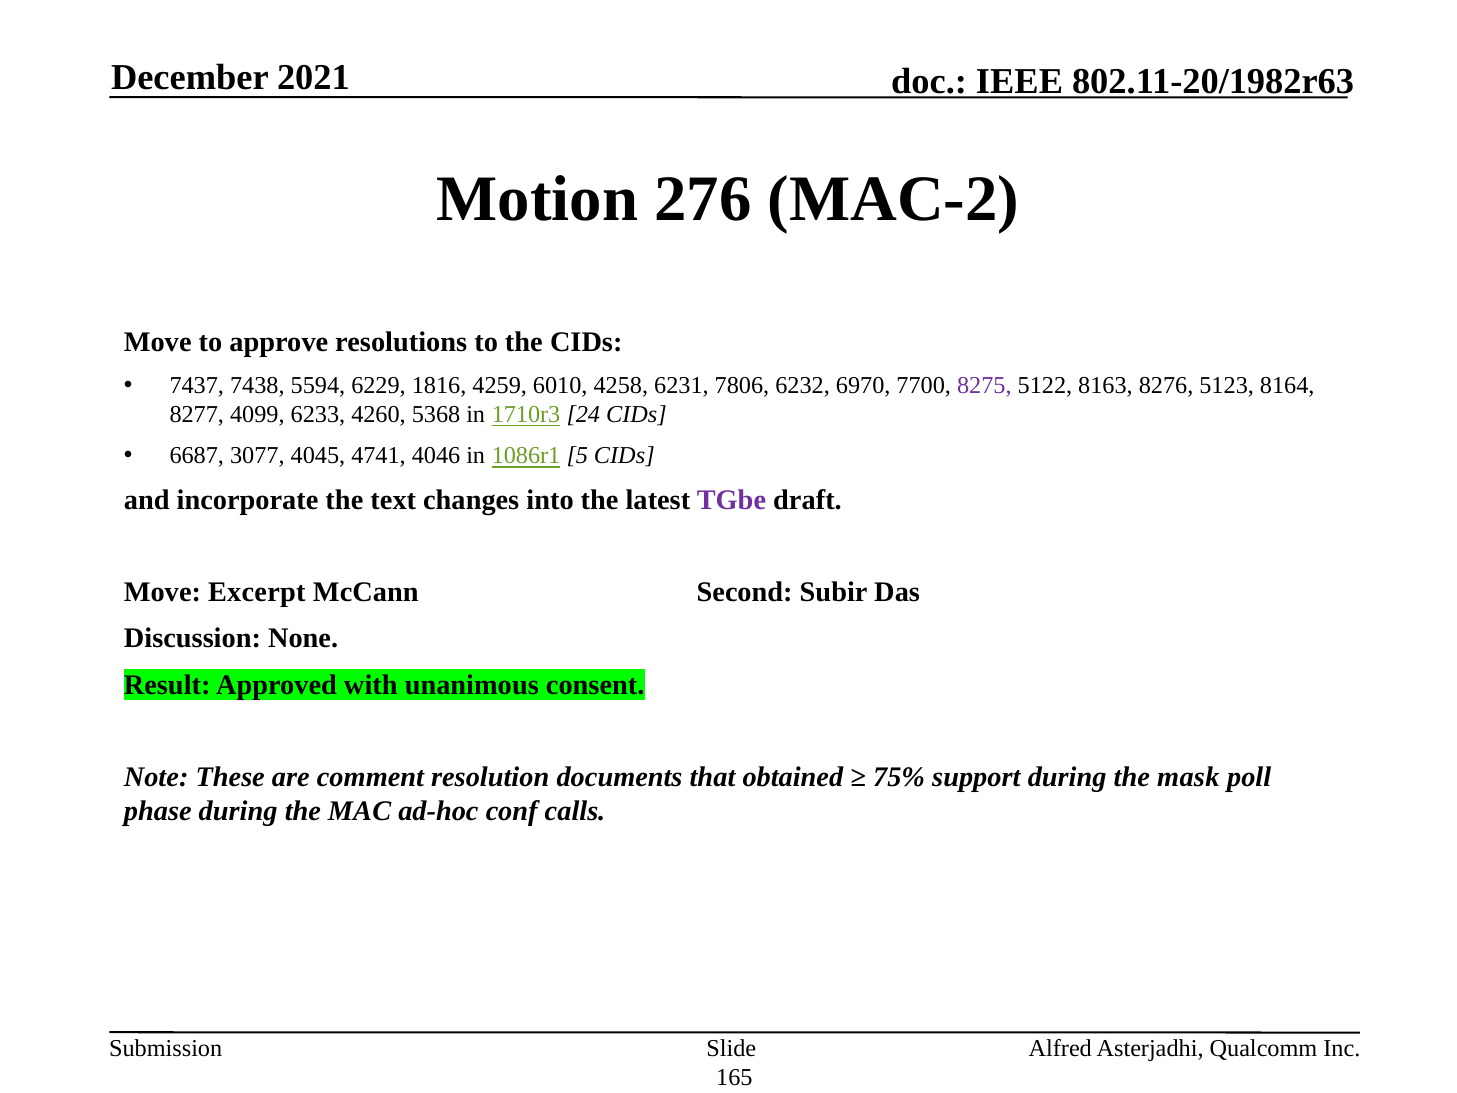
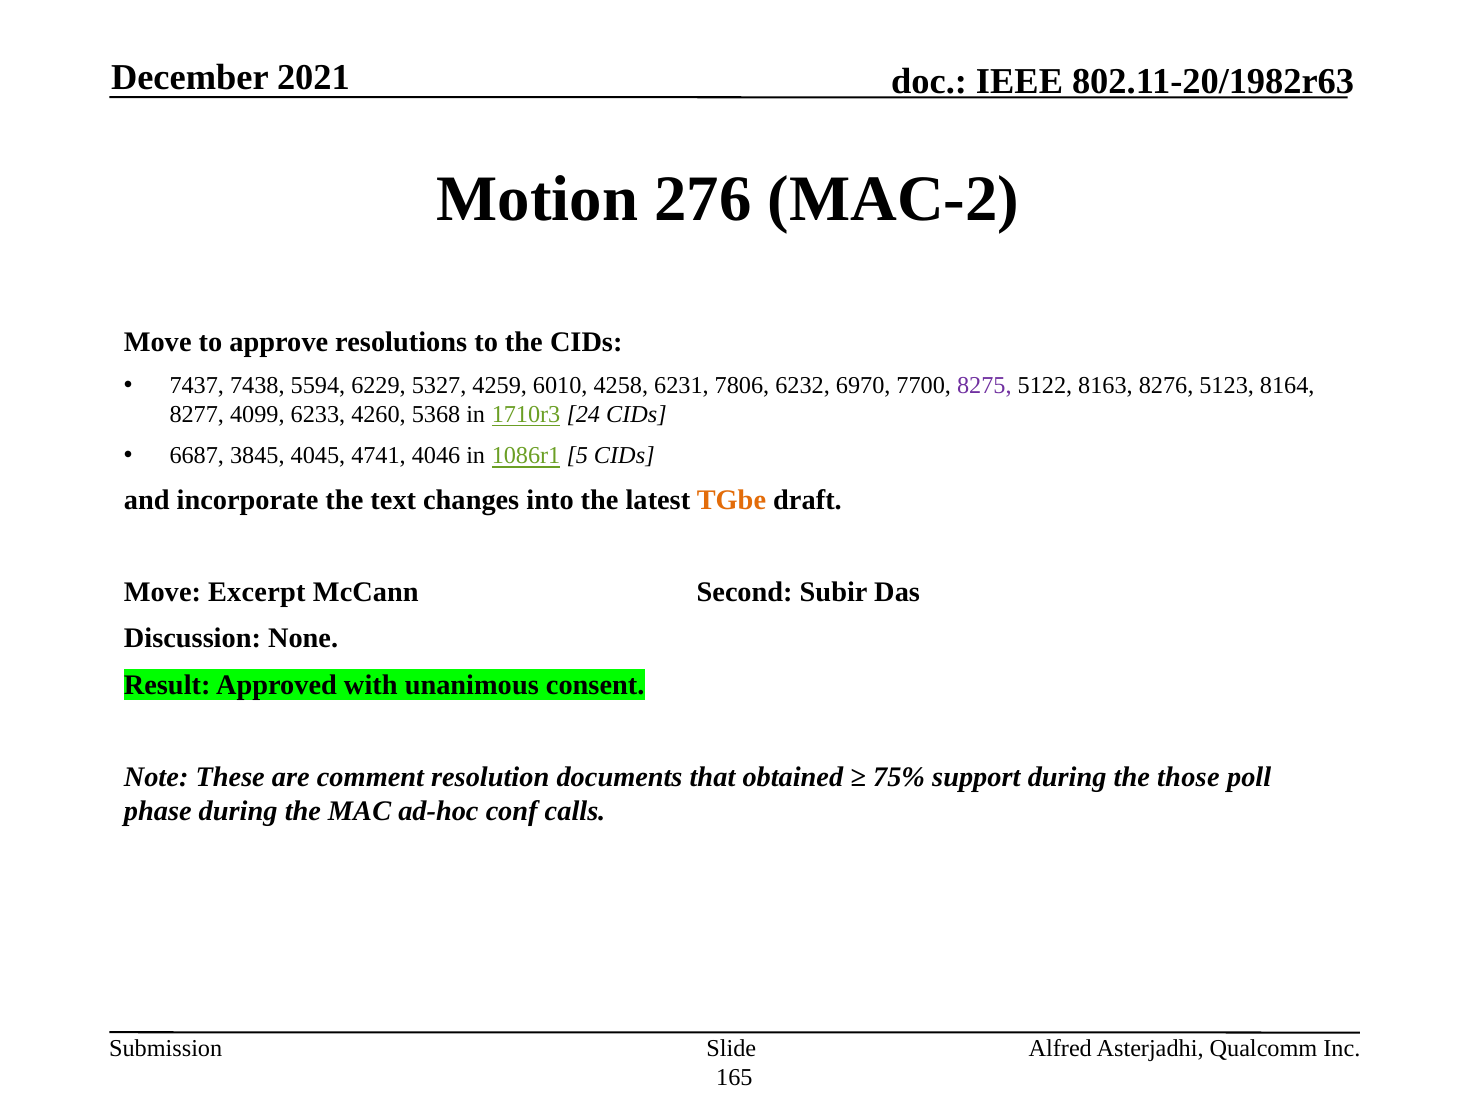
1816: 1816 -> 5327
3077: 3077 -> 3845
TGbe colour: purple -> orange
mask: mask -> those
